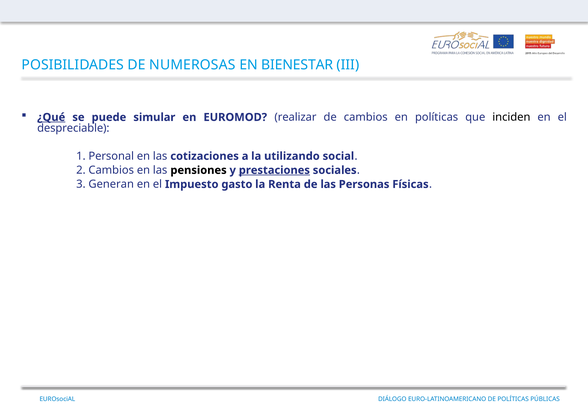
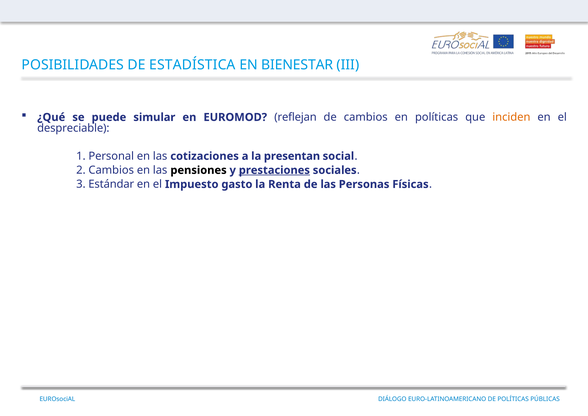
NUMEROSAS: NUMEROSAS -> ESTADÍSTICA
¿Qué underline: present -> none
realizar: realizar -> reflejan
inciden colour: black -> orange
utilizando: utilizando -> presentan
Generan: Generan -> Estándar
